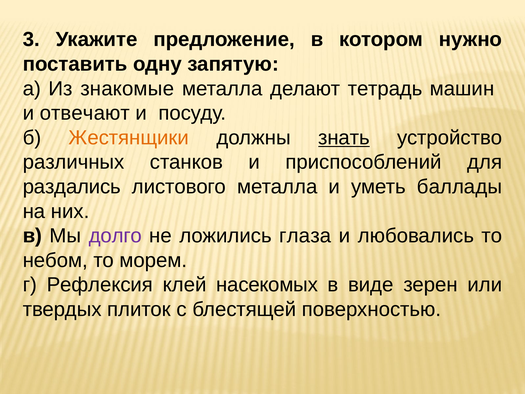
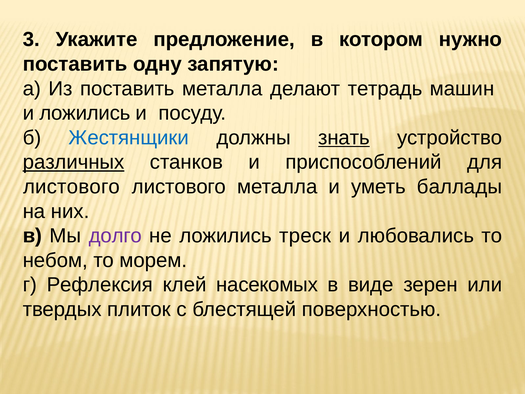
Из знакомые: знакомые -> поставить
и отвечают: отвечают -> ложились
Жестянщики colour: orange -> blue
различных underline: none -> present
раздались at (72, 187): раздались -> листового
глаза: глаза -> треск
